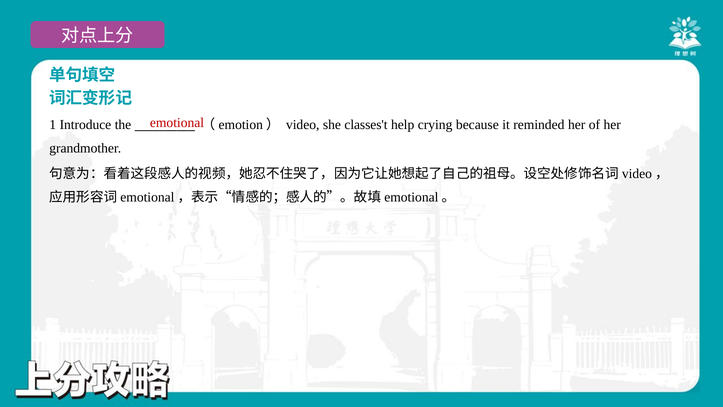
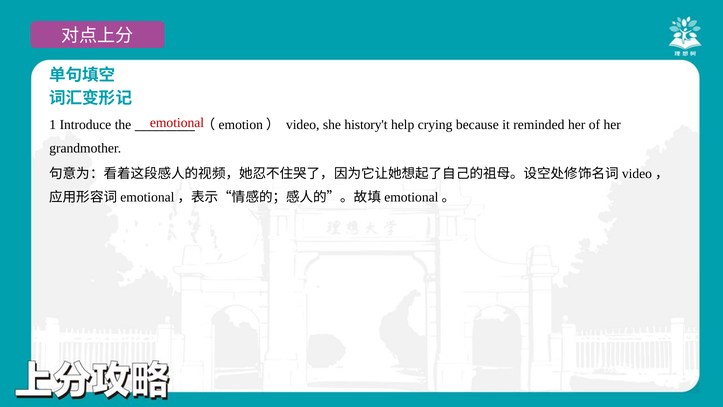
classes't: classes't -> history't
